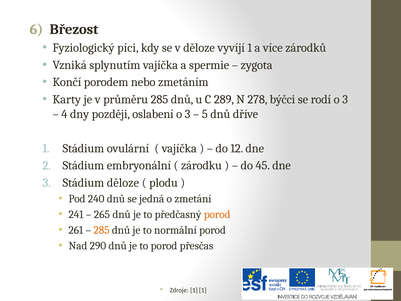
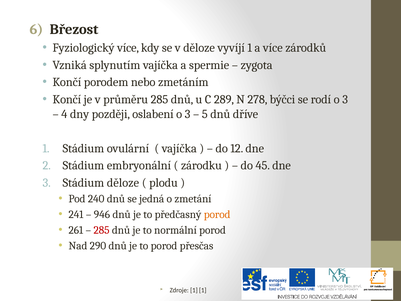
Fyziologický píci: píci -> více
Karty at (67, 99): Karty -> Končí
265: 265 -> 946
285 at (102, 230) colour: orange -> red
